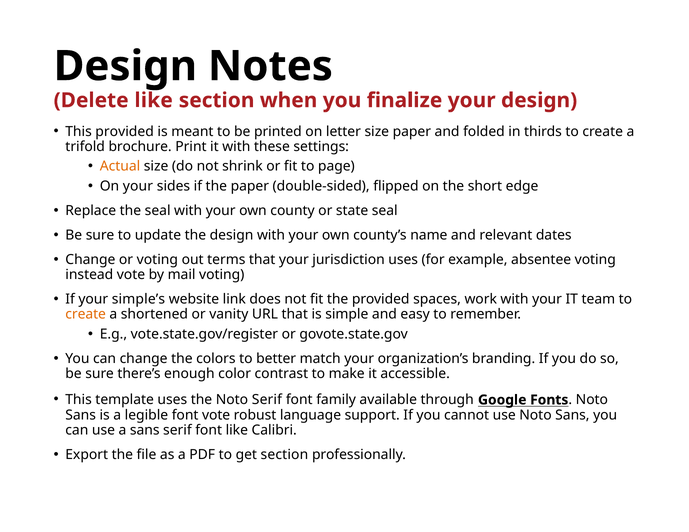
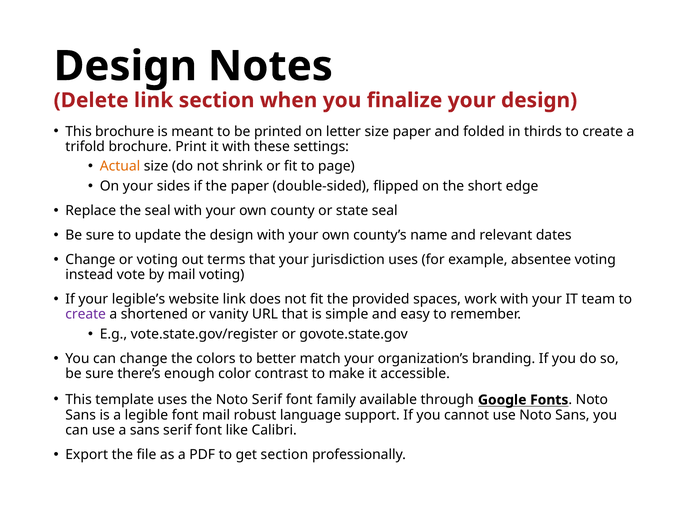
Delete like: like -> link
This provided: provided -> brochure
simple’s: simple’s -> legible’s
create at (86, 315) colour: orange -> purple
font vote: vote -> mail
